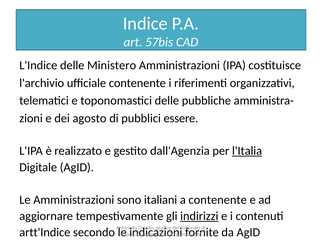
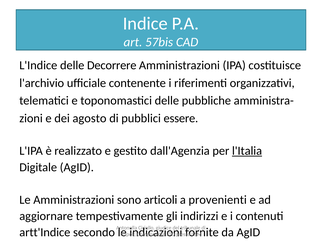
Ministero: Ministero -> Decorrere
italiani: italiani -> articoli
a contenente: contenente -> provenienti
indirizzi underline: present -> none
